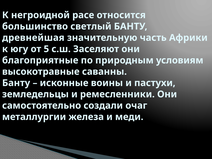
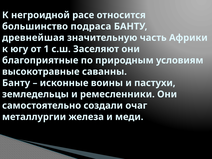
светлый: светлый -> подраса
5: 5 -> 1
